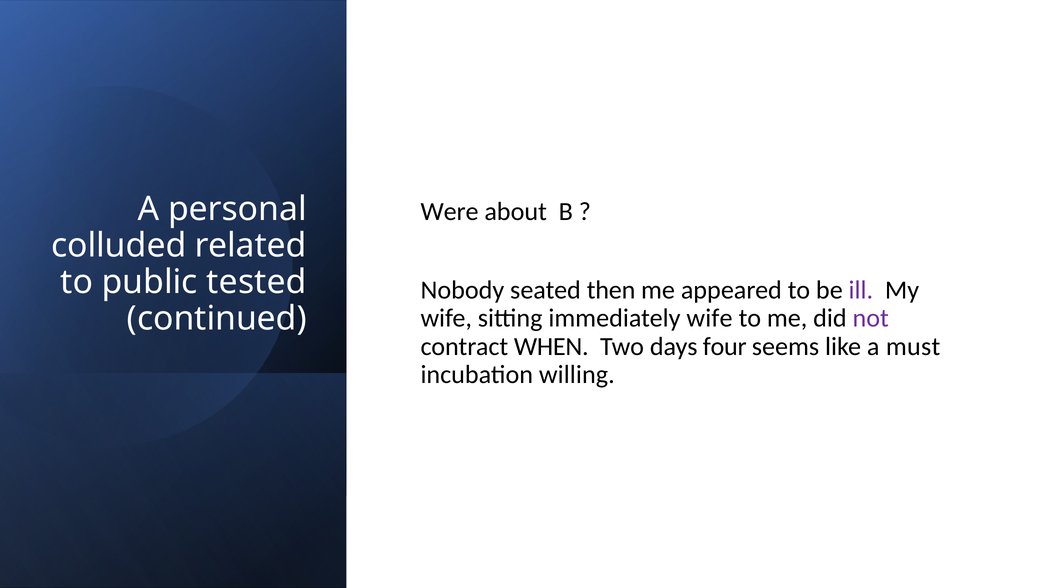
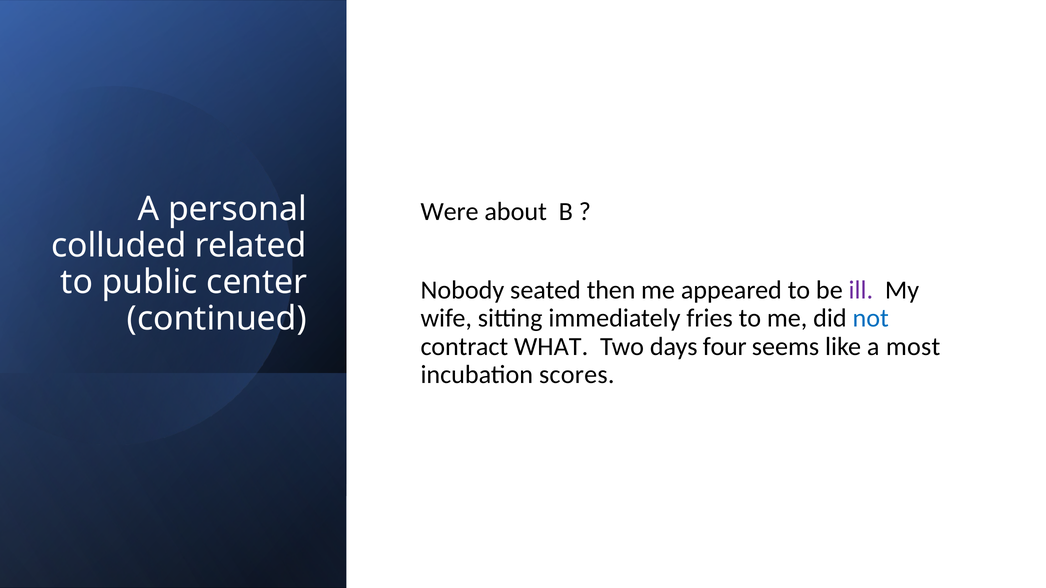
tested: tested -> center
immediately wife: wife -> fries
not colour: purple -> blue
WHEN: WHEN -> WHAT
must: must -> most
willing: willing -> scores
